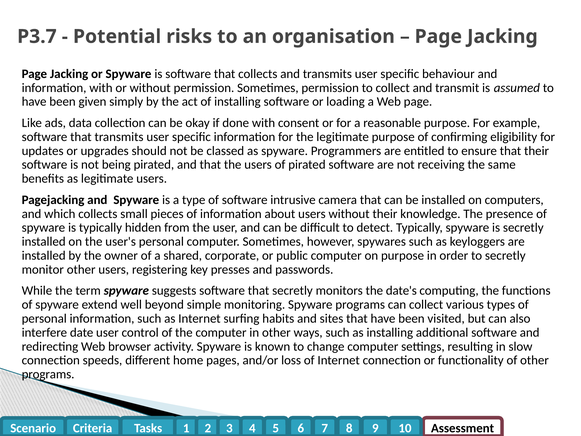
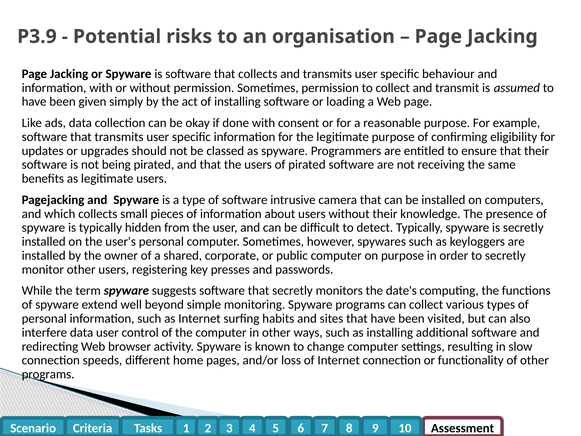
P3.7: P3.7 -> P3.9
interfere date: date -> data
